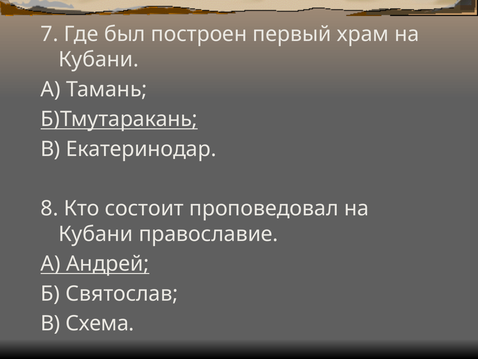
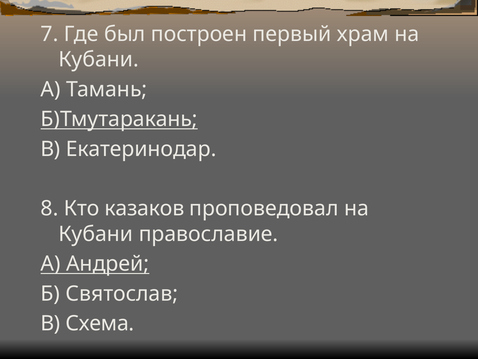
состоит: состоит -> казаков
